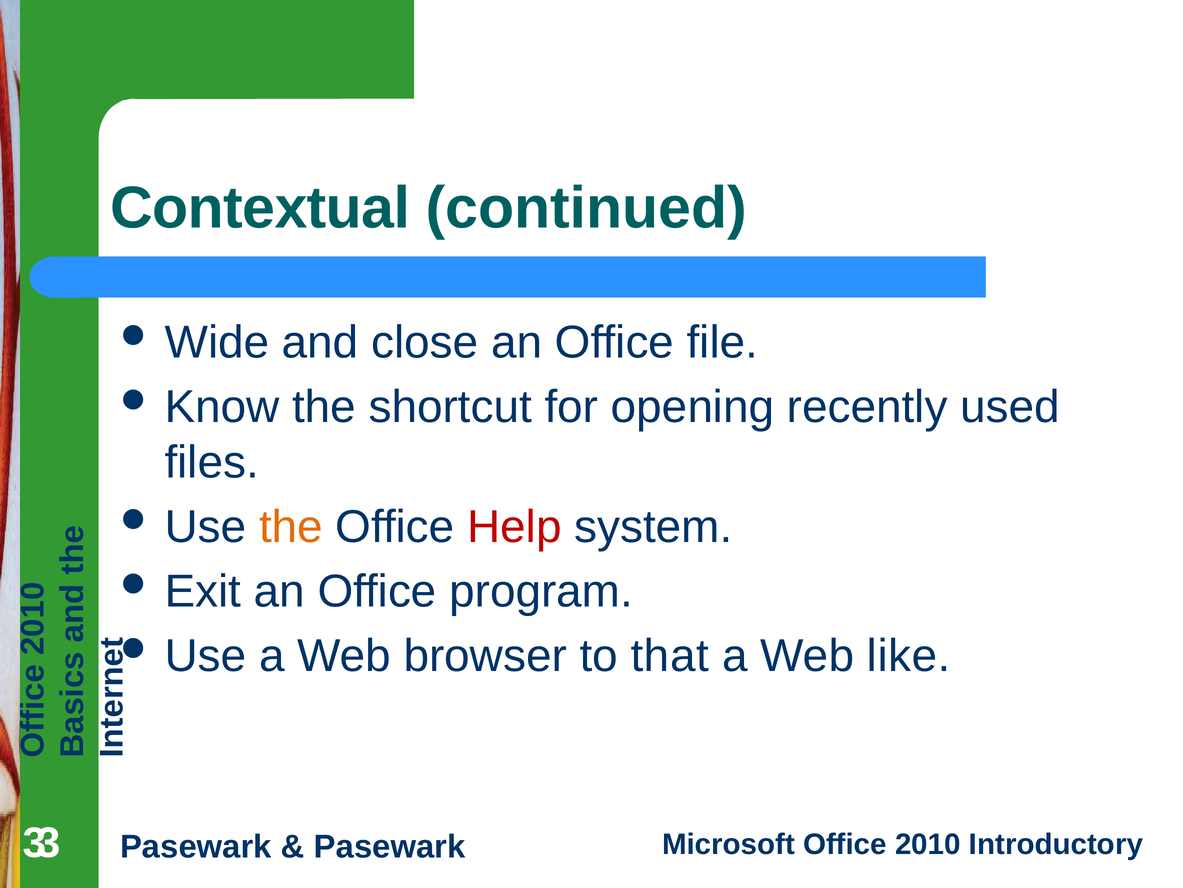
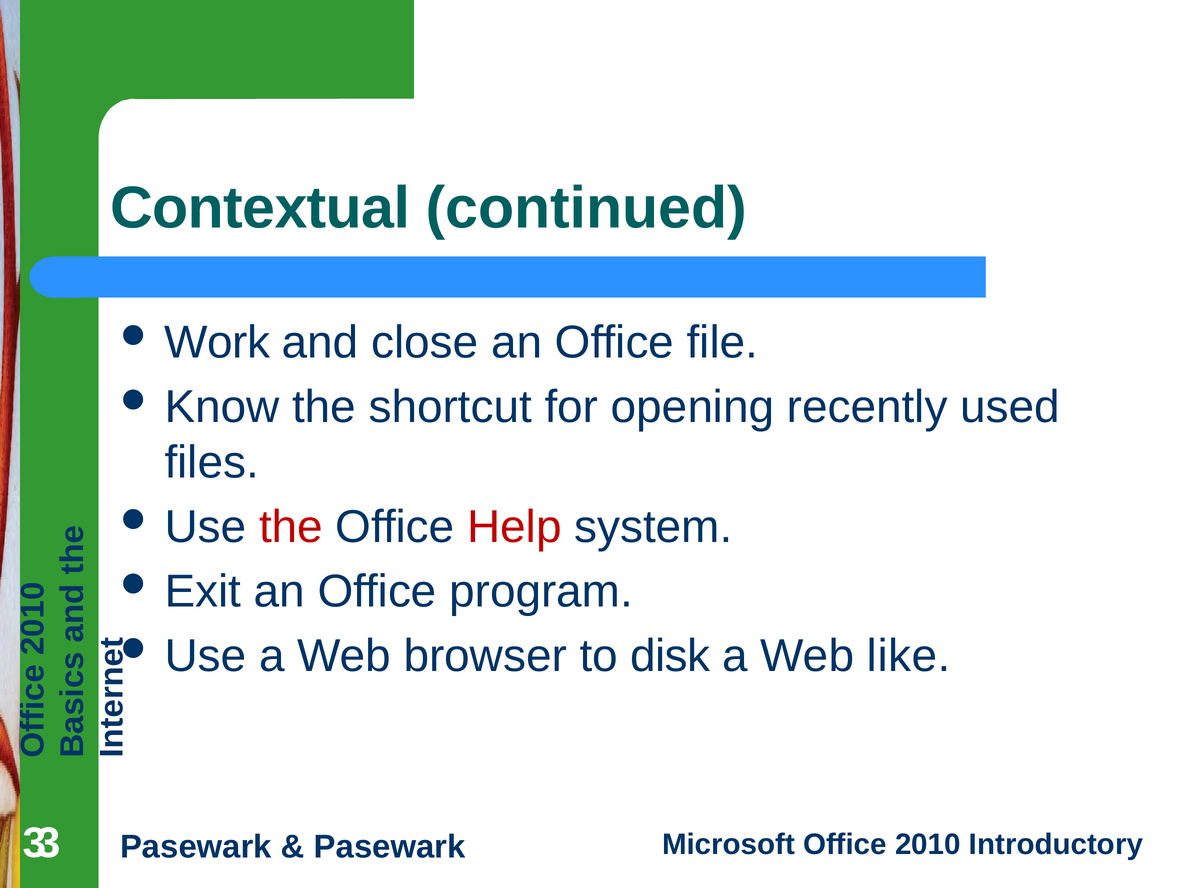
Wide: Wide -> Work
the at (291, 527) colour: orange -> red
that: that -> disk
